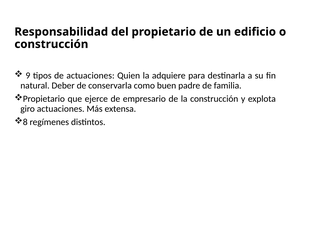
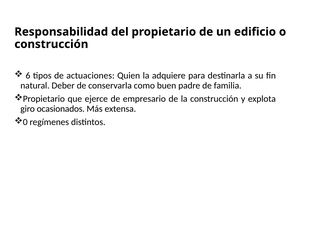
9: 9 -> 6
giro actuaciones: actuaciones -> ocasionados
8: 8 -> 0
